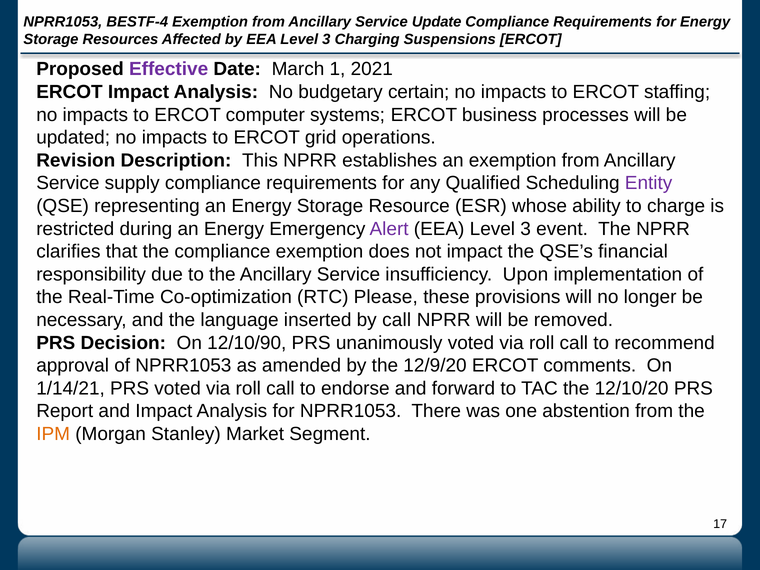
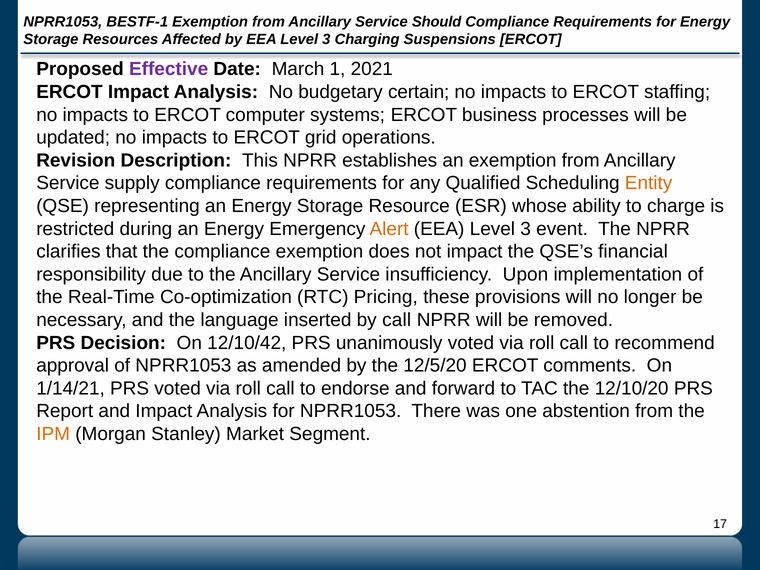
BESTF-4: BESTF-4 -> BESTF-1
Update: Update -> Should
Entity colour: purple -> orange
Alert colour: purple -> orange
Please: Please -> Pricing
12/10/90: 12/10/90 -> 12/10/42
12/9/20: 12/9/20 -> 12/5/20
